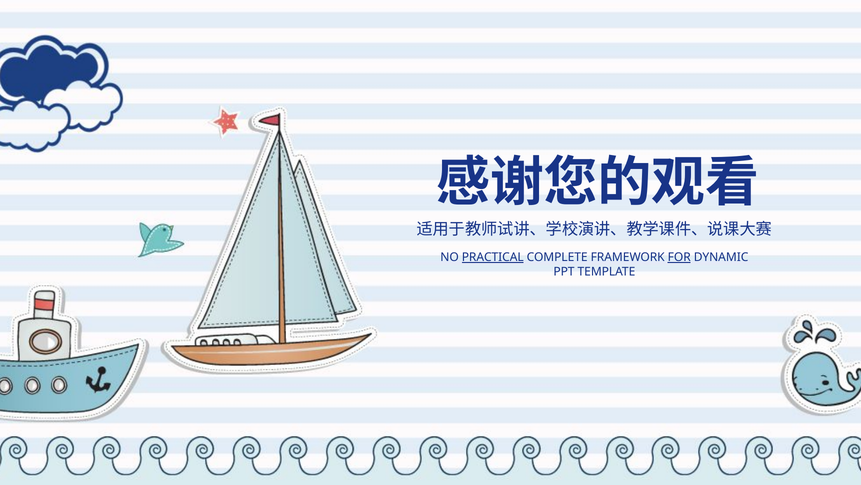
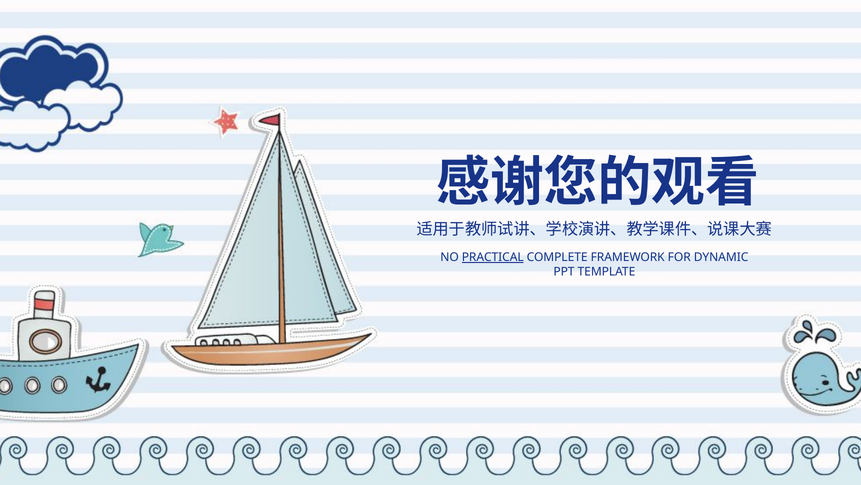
FOR underline: present -> none
